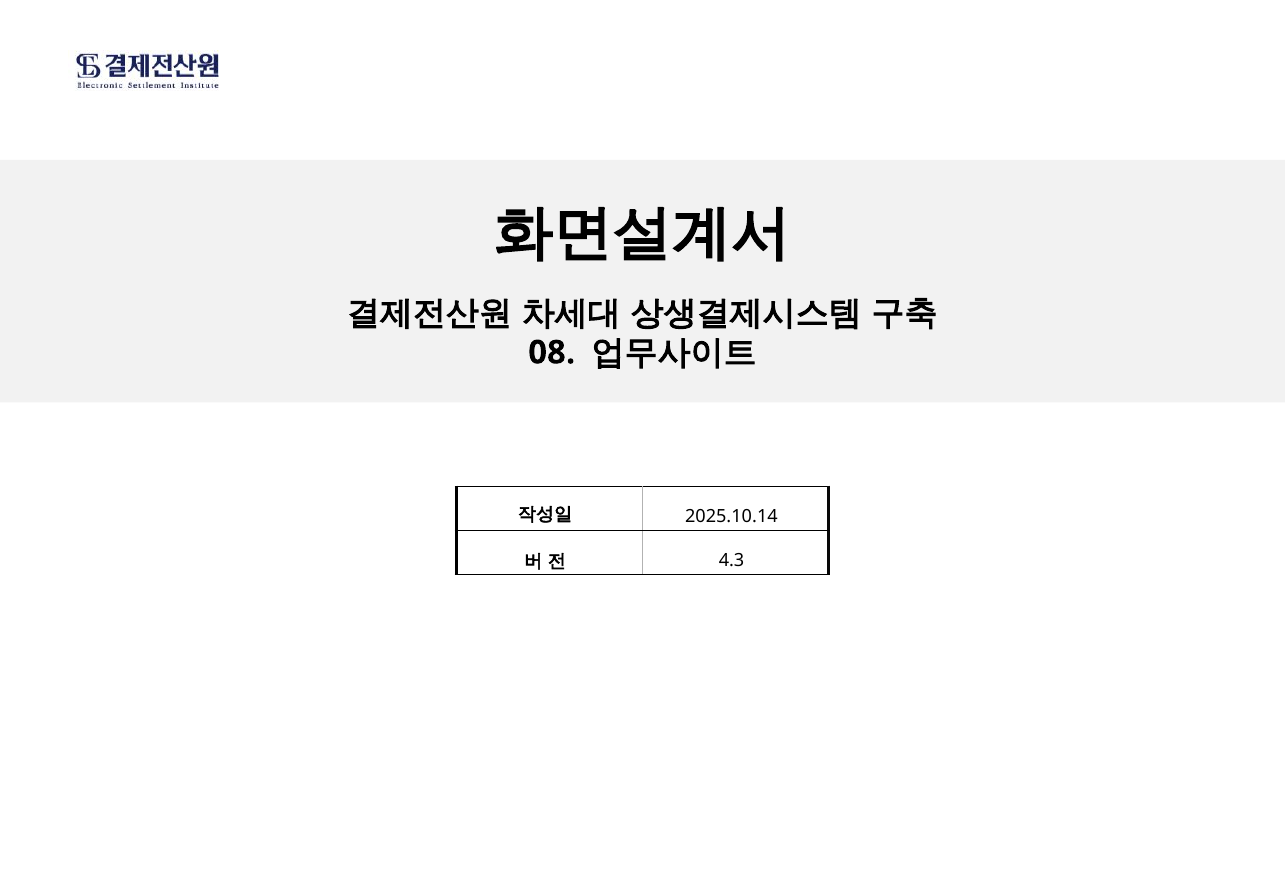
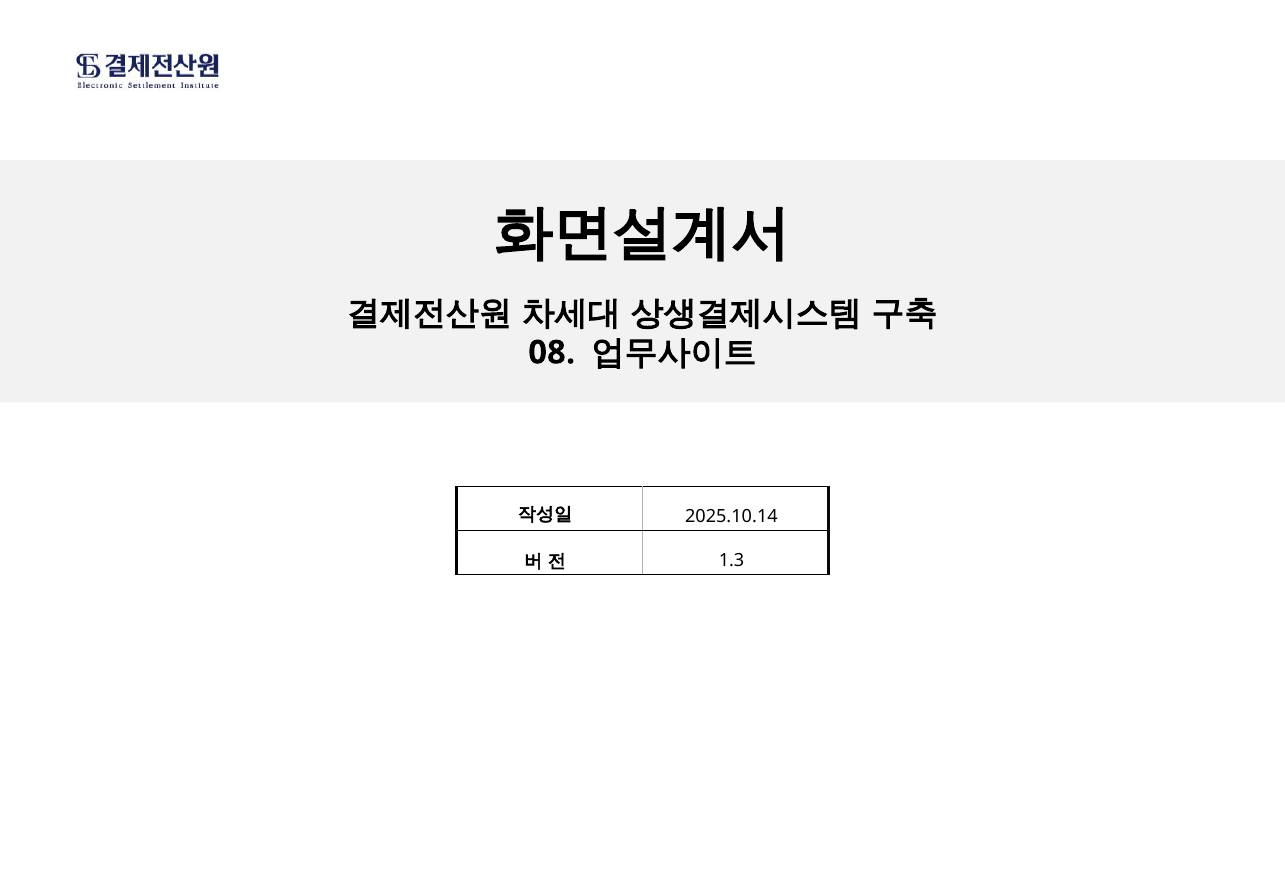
4.3: 4.3 -> 1.3
